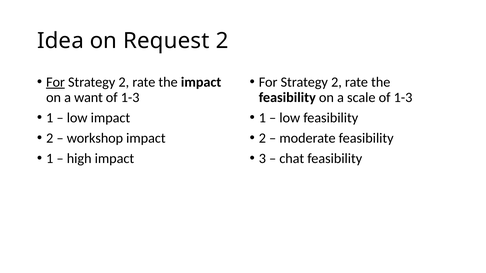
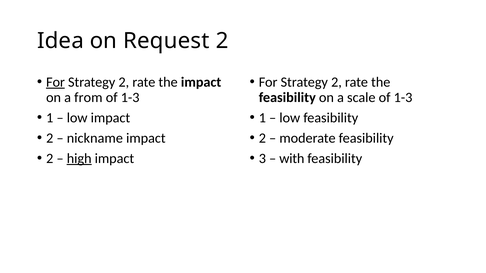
want: want -> from
workshop: workshop -> nickname
1 at (50, 159): 1 -> 2
high underline: none -> present
chat: chat -> with
